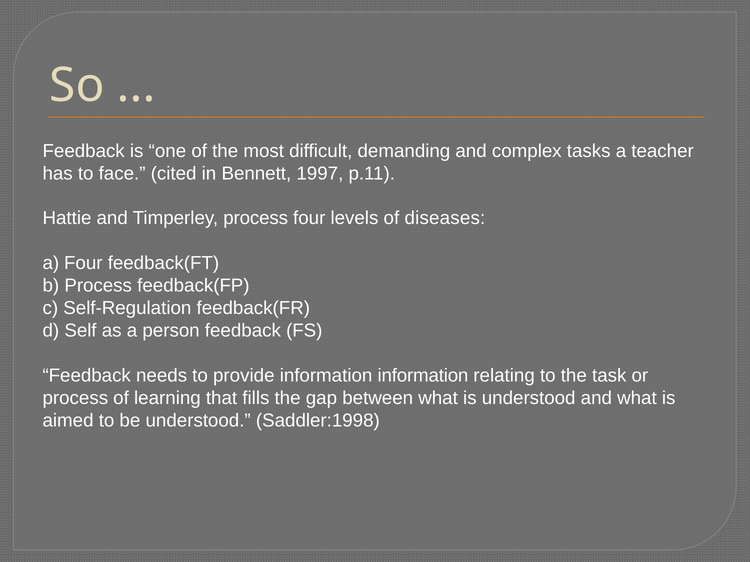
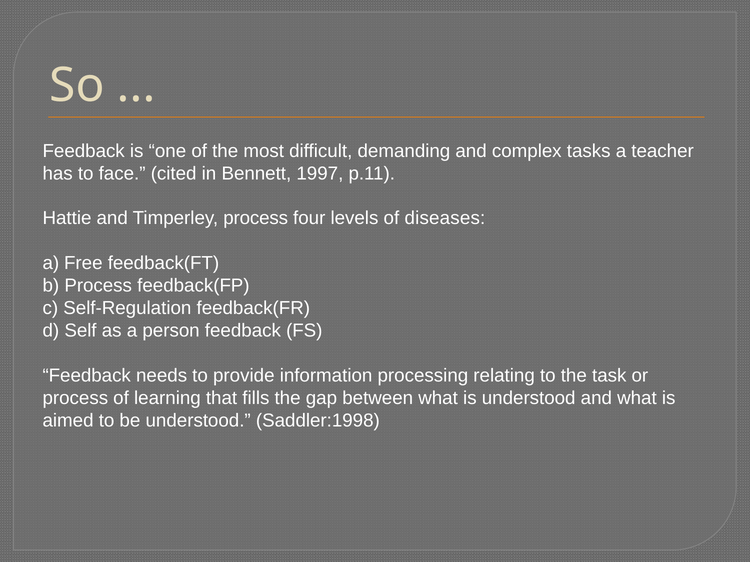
a Four: Four -> Free
information information: information -> processing
